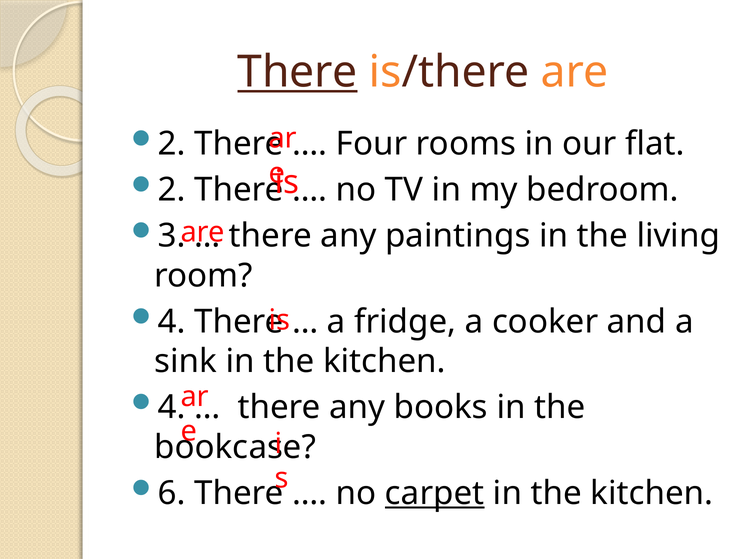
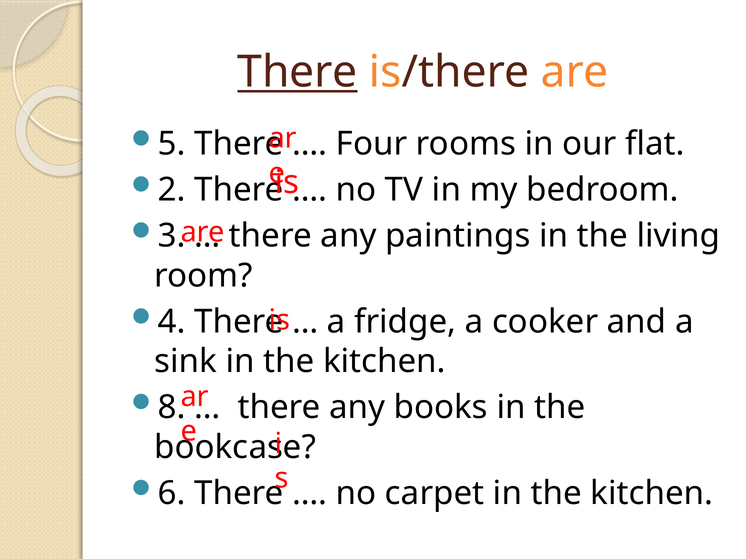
2 at (172, 144): 2 -> 5
4 at (172, 408): 4 -> 8
carpet underline: present -> none
